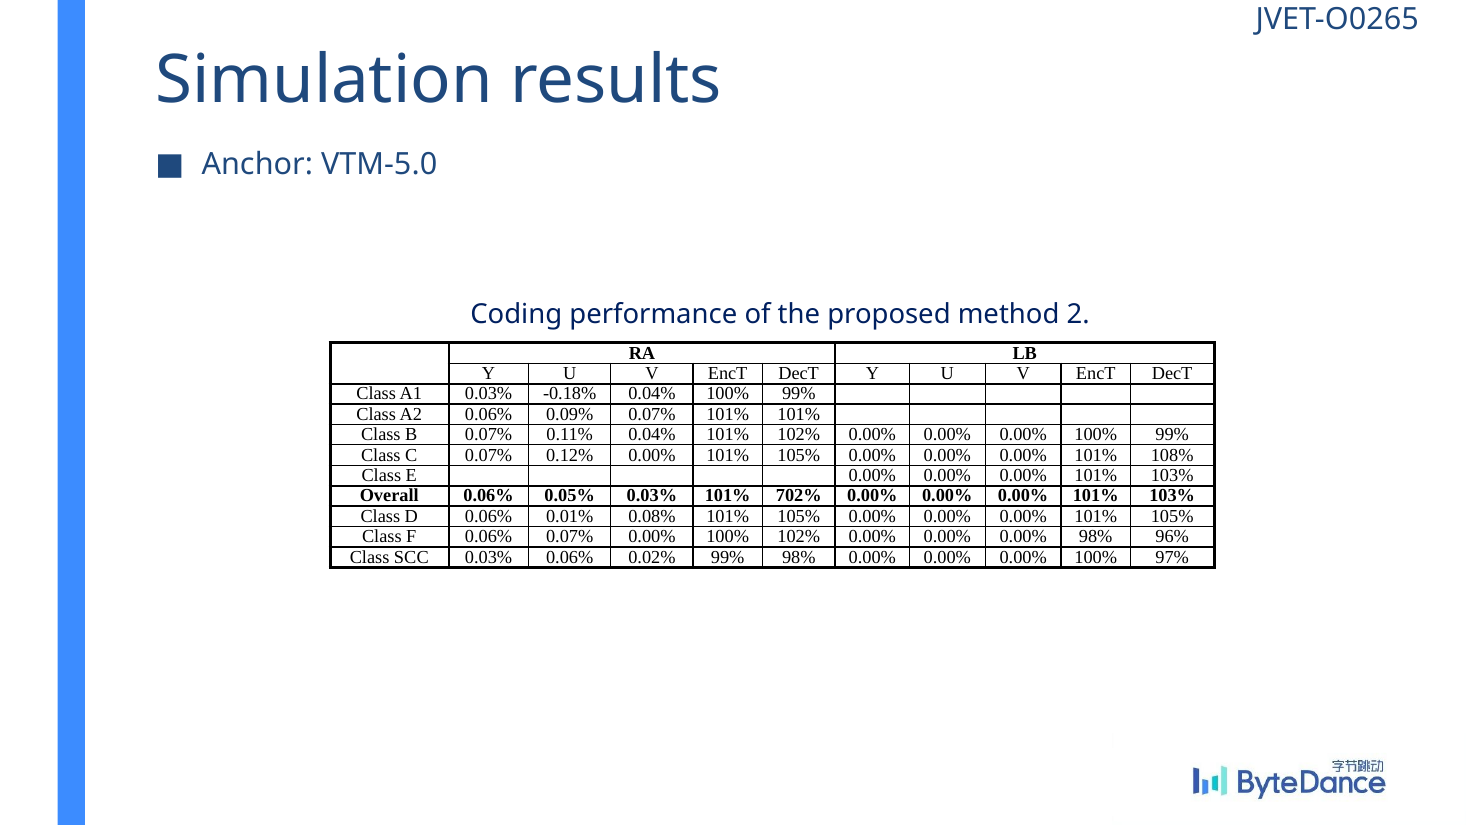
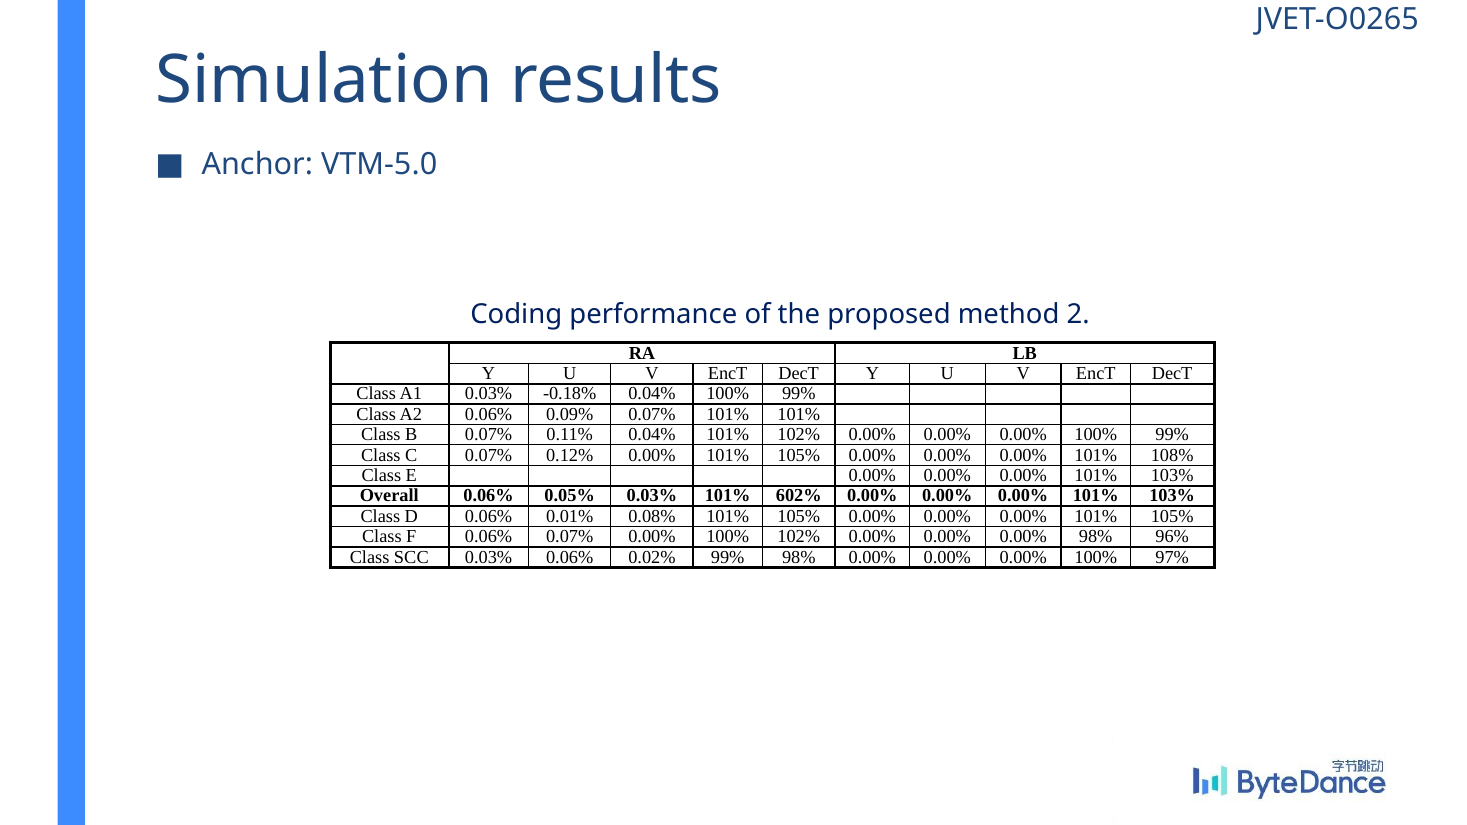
702%: 702% -> 602%
